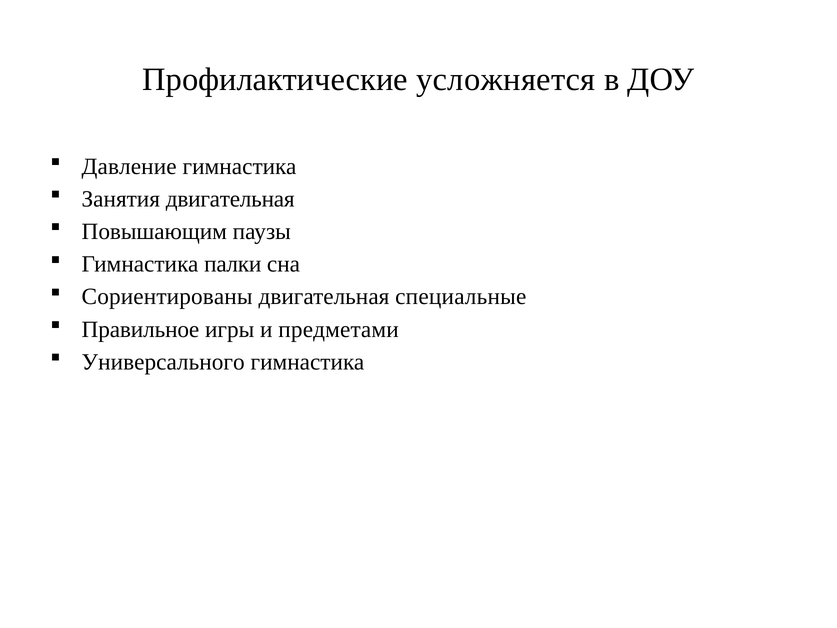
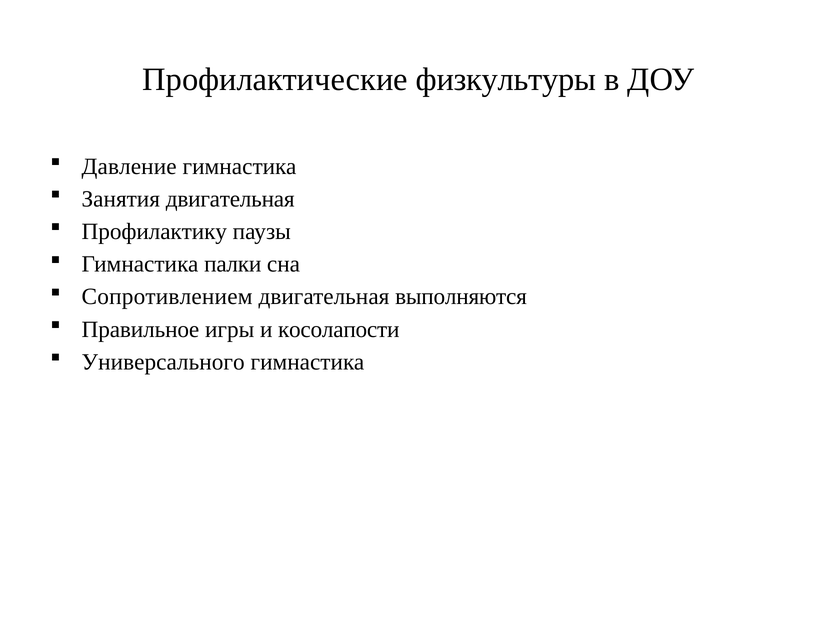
усложняется: усложняется -> физкультуры
Повышающим: Повышающим -> Профилактику
Сориентированы: Сориентированы -> Сопротивлением
специальные: специальные -> выполняются
предметами: предметами -> косолапости
